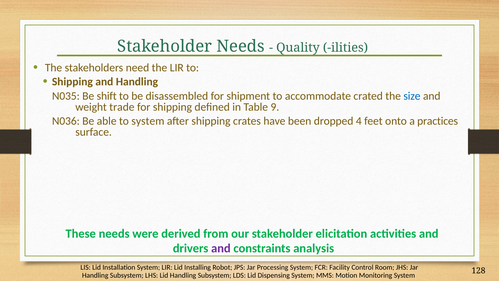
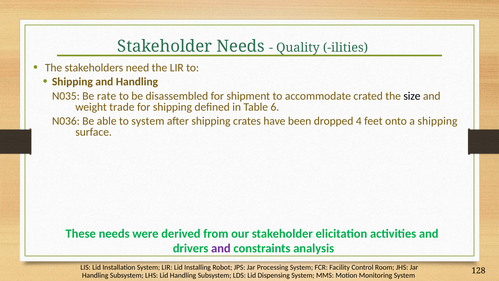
shift: shift -> rate
size colour: blue -> black
9: 9 -> 6
a practices: practices -> shipping
